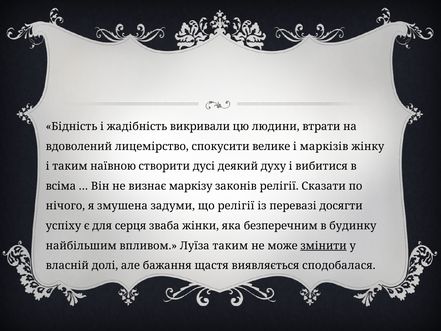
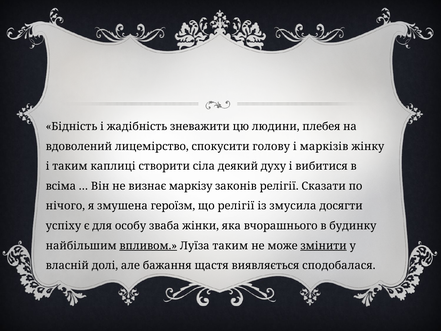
викривали: викривали -> зневажити
втрати: втрати -> плебея
велике: велике -> голову
наївною: наївною -> каплиці
дусі: дусі -> сіла
задуми: задуми -> героїзм
перевазі: перевазі -> змусила
серця: серця -> особу
безперечним: безперечним -> вчорашнього
впливом underline: none -> present
